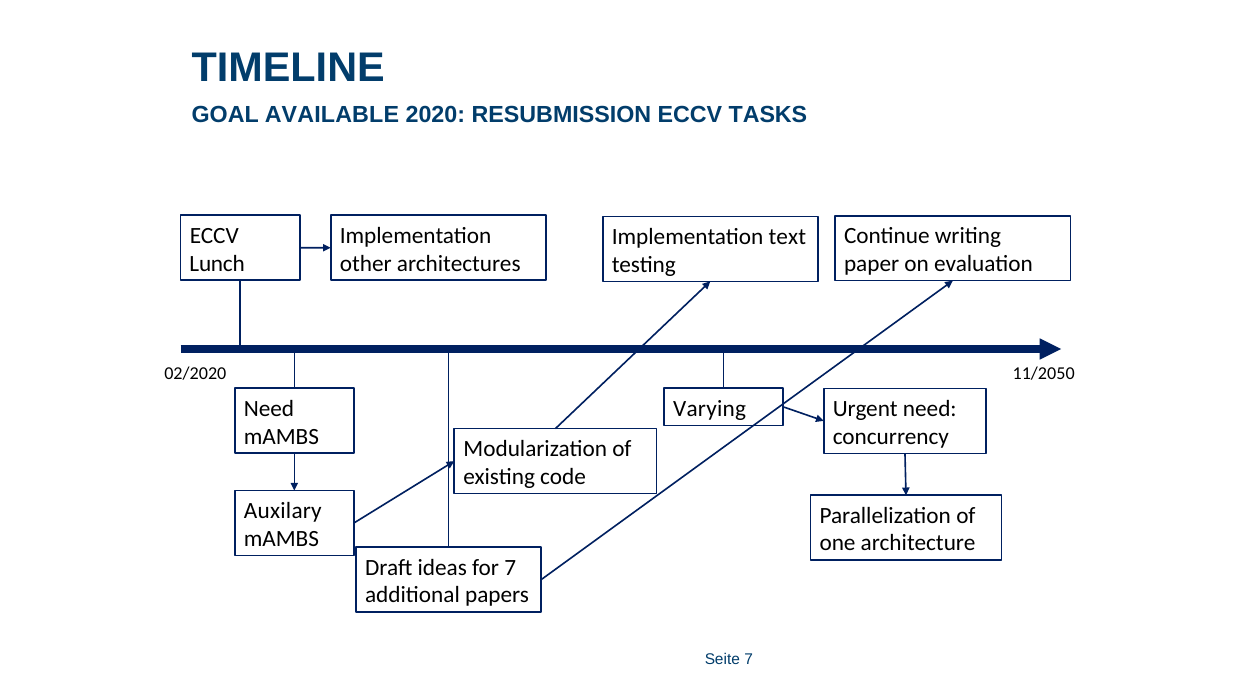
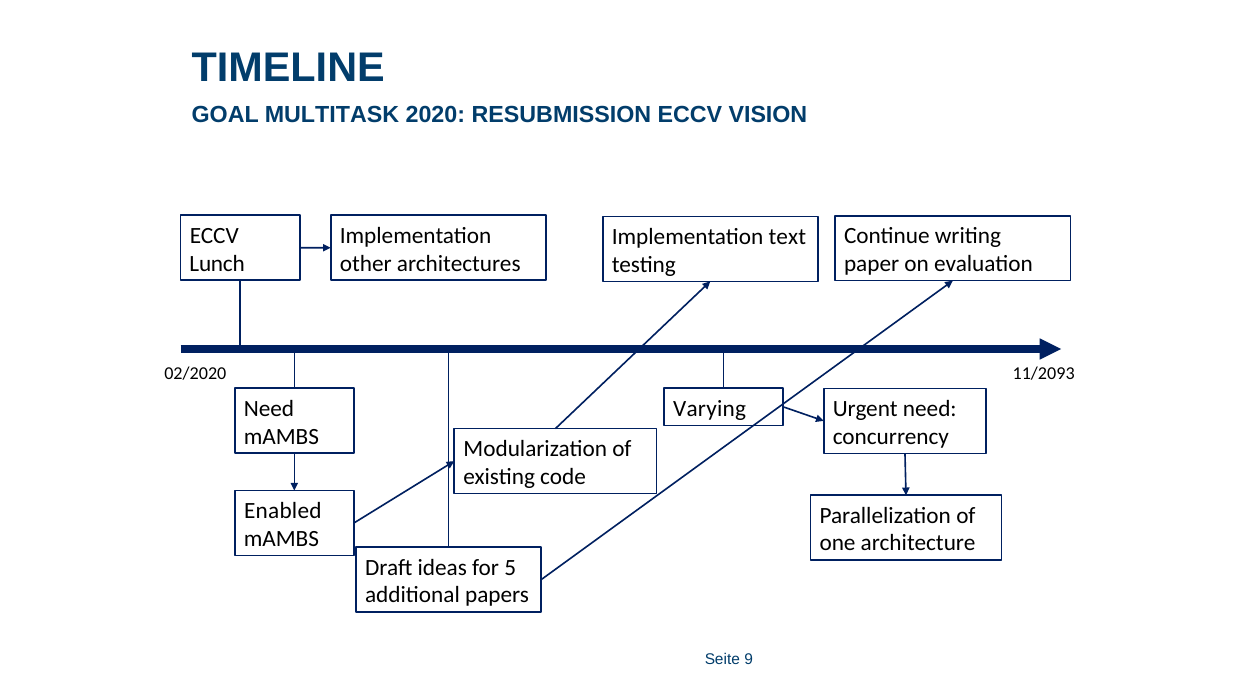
AVAILABLE: AVAILABLE -> MULTITASK
TASKS: TASKS -> VISION
11/2050: 11/2050 -> 11/2093
Auxilary: Auxilary -> Enabled
for 7: 7 -> 5
Seite 7: 7 -> 9
